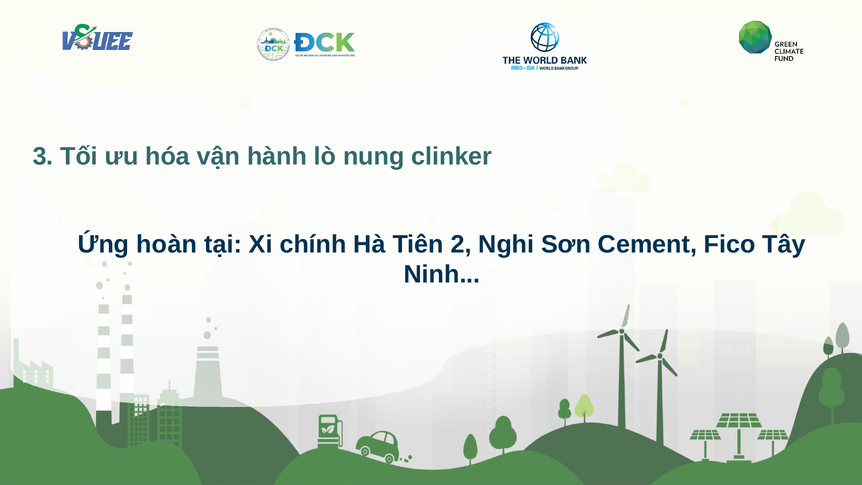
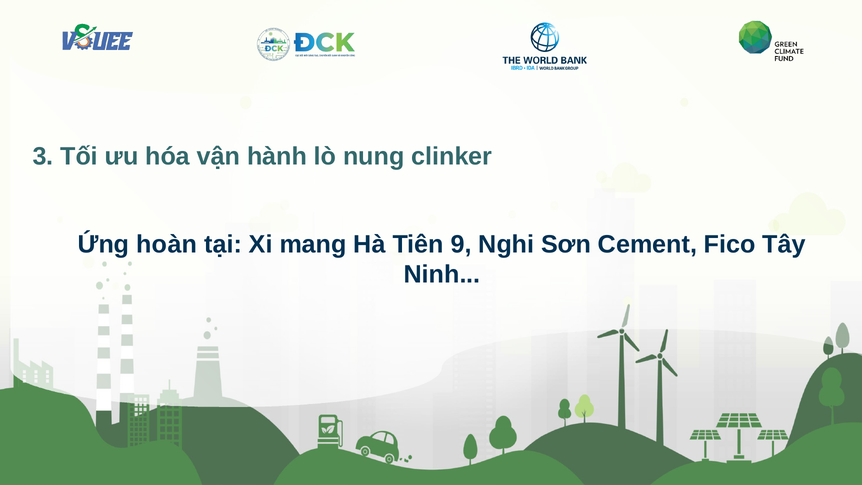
chính: chính -> mang
2: 2 -> 9
